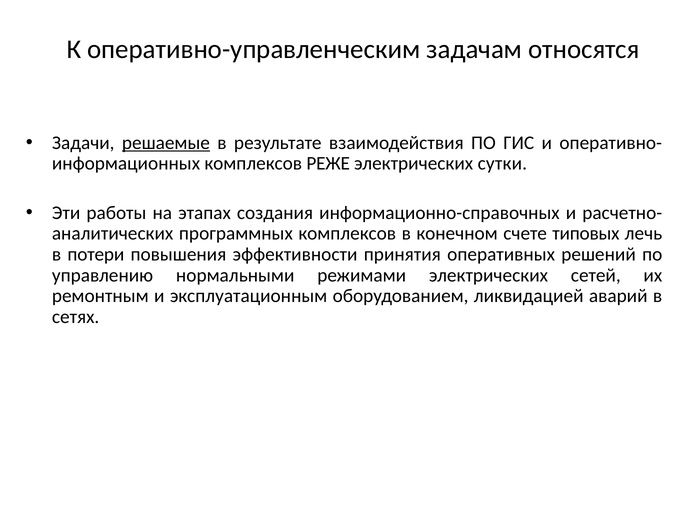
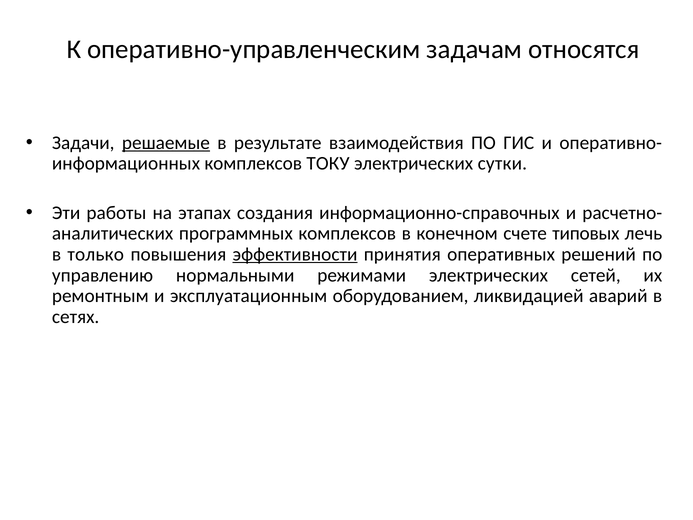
РЕЖЕ: РЕЖЕ -> ТОКУ
потери: потери -> только
эффективности underline: none -> present
